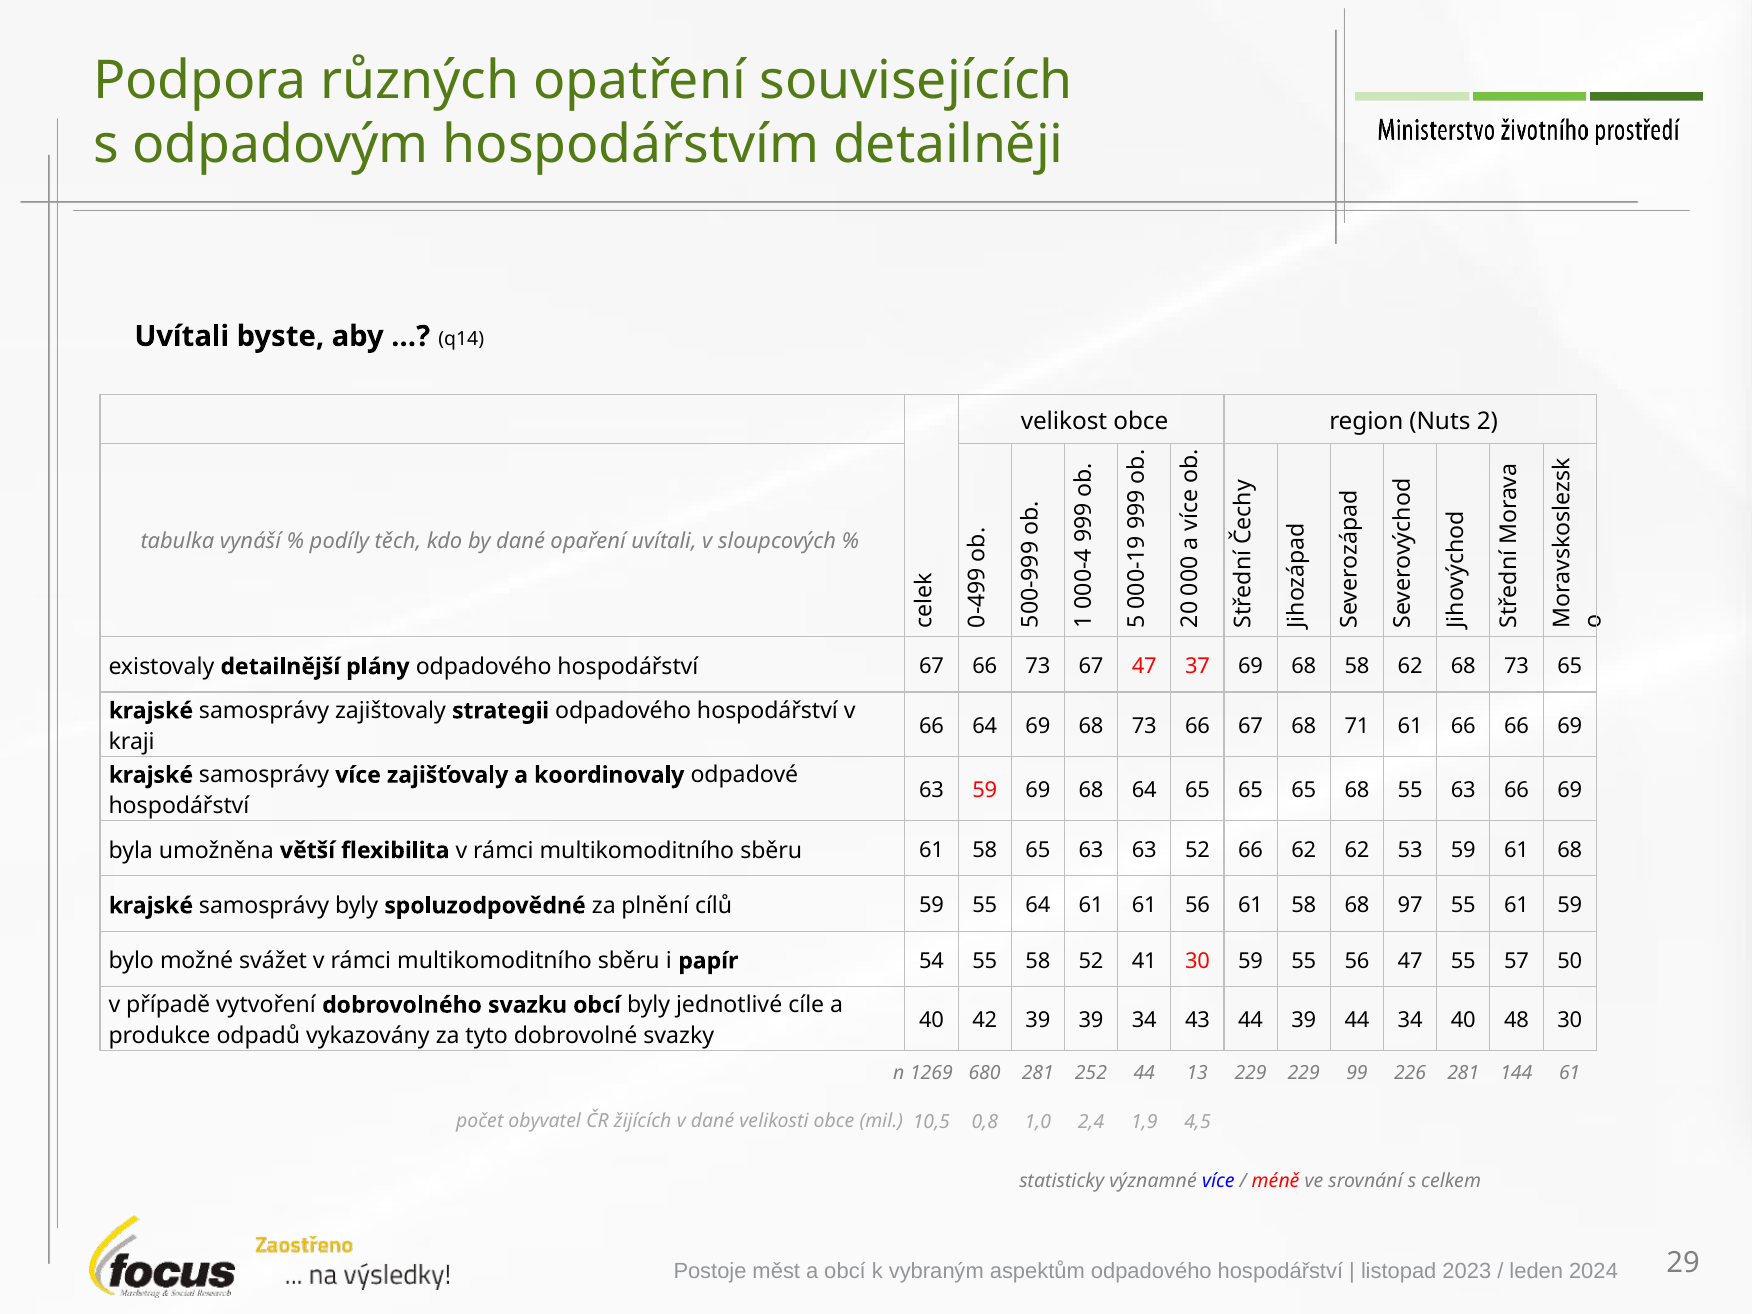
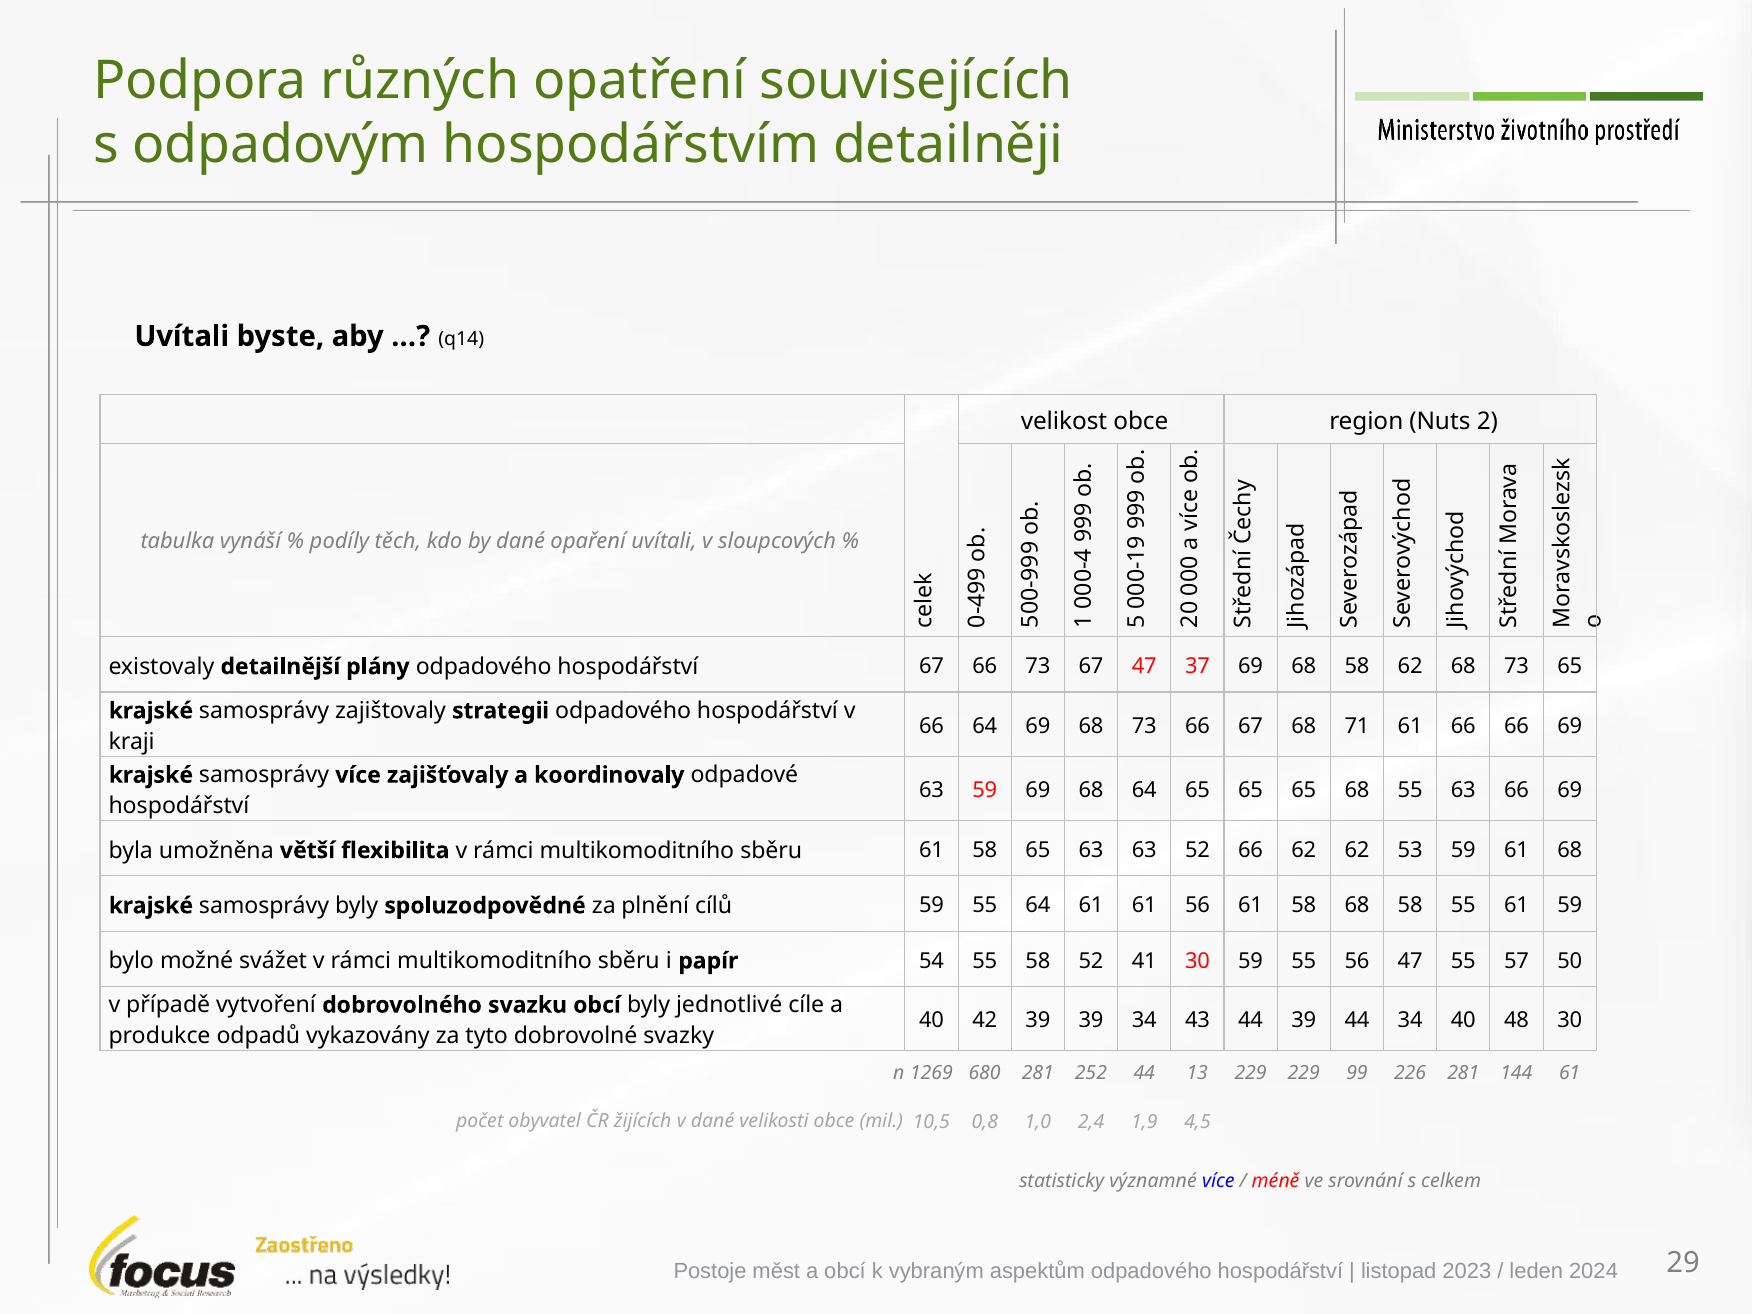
58 68 97: 97 -> 58
